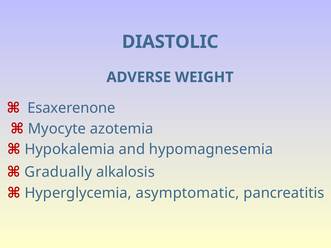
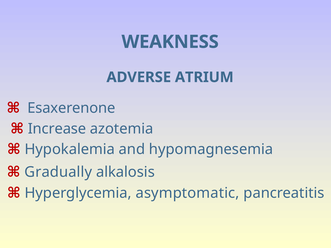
DIASTOLIC: DIASTOLIC -> WEAKNESS
WEIGHT: WEIGHT -> ATRIUM
Myocyte: Myocyte -> Increase
